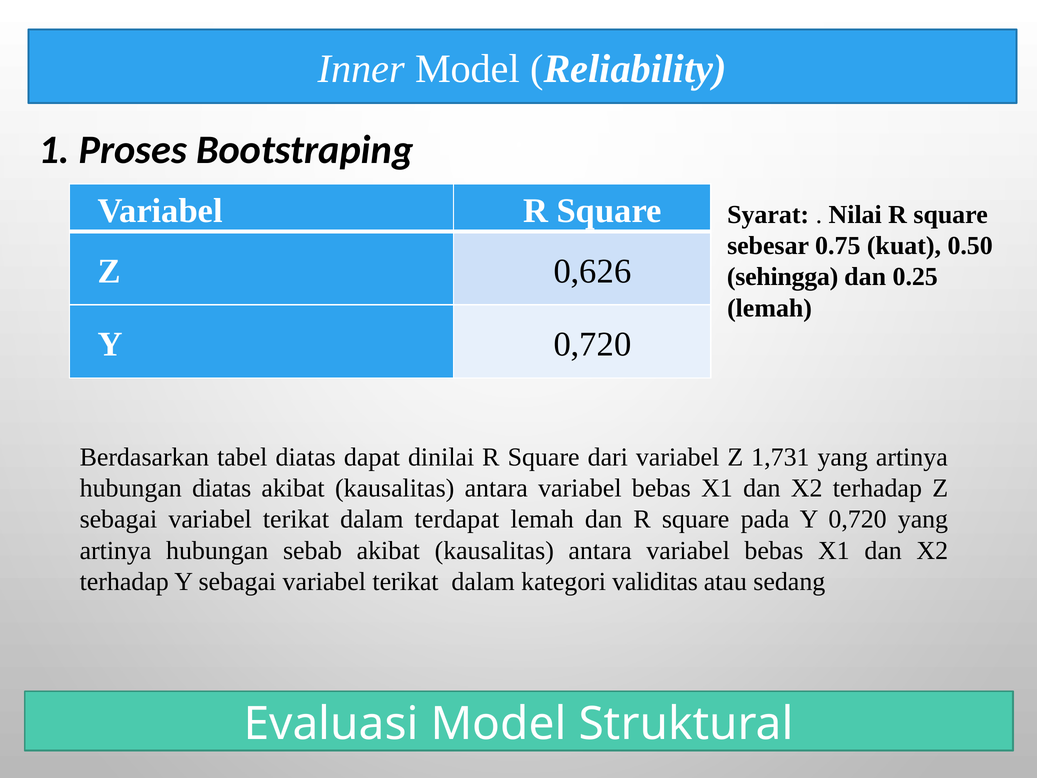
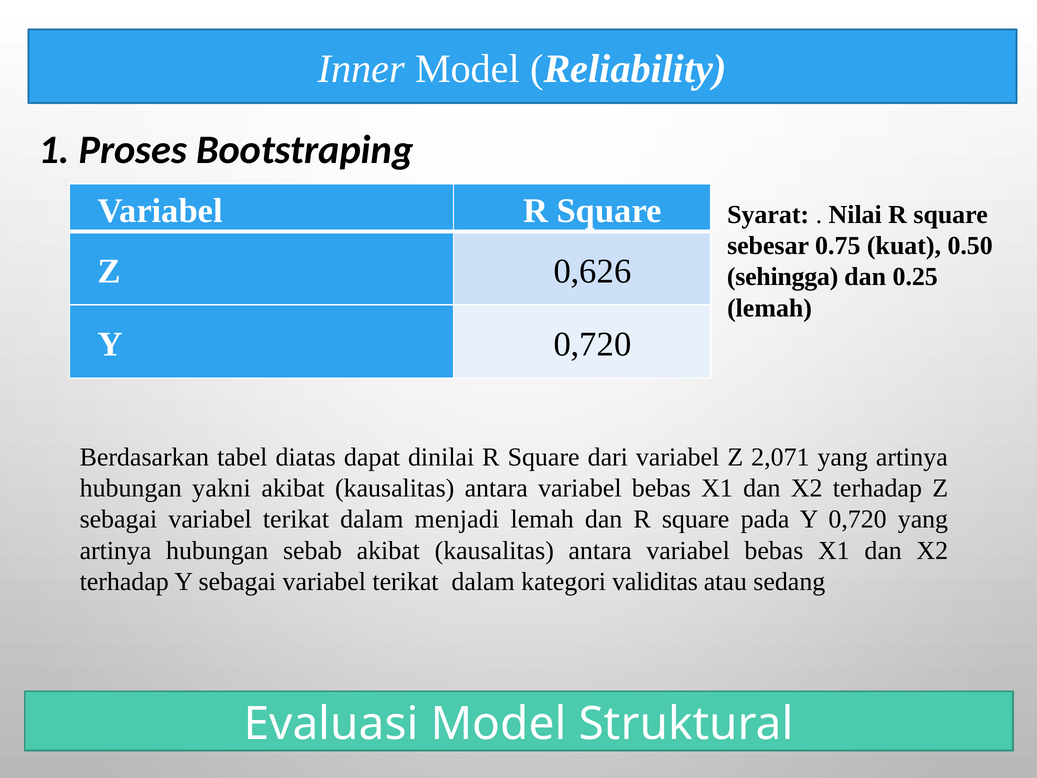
1,731: 1,731 -> 2,071
hubungan diatas: diatas -> yakni
terdapat: terdapat -> menjadi
